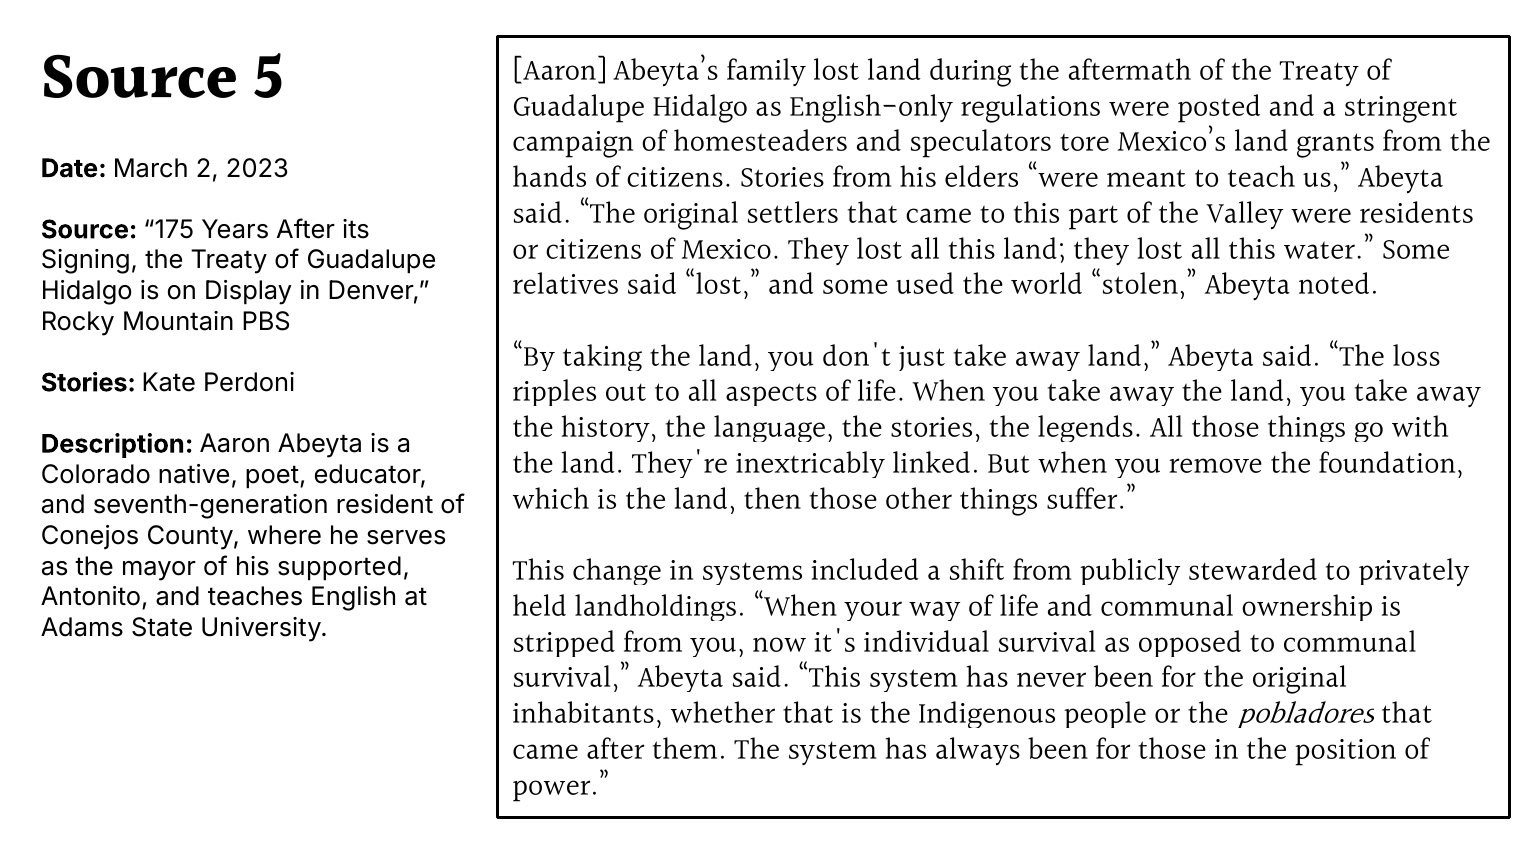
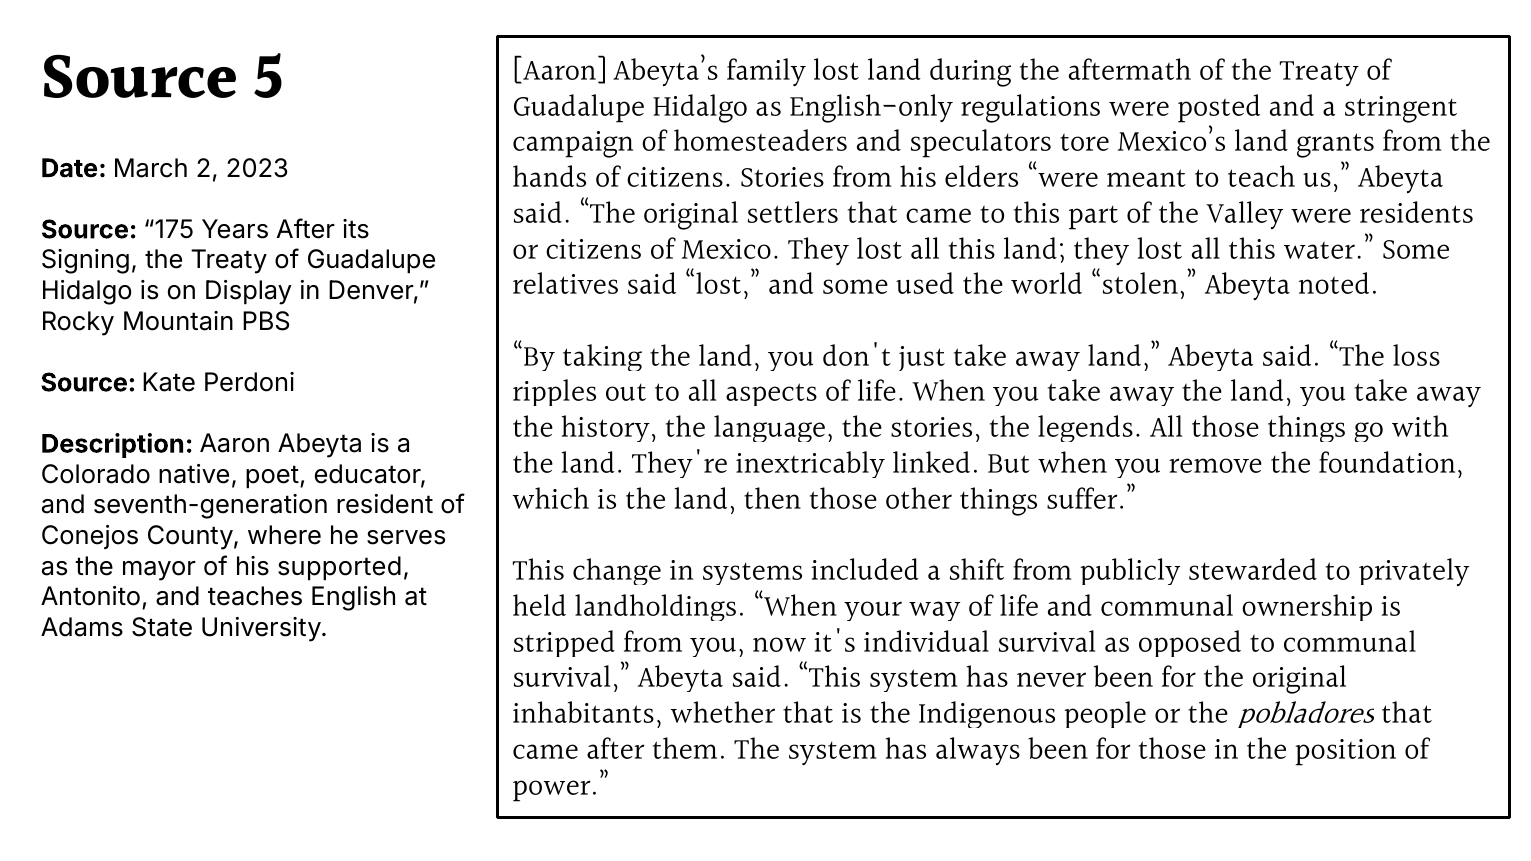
Stories at (88, 383): Stories -> Source
